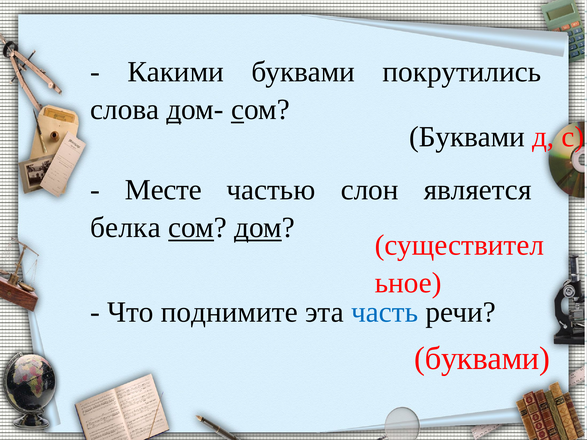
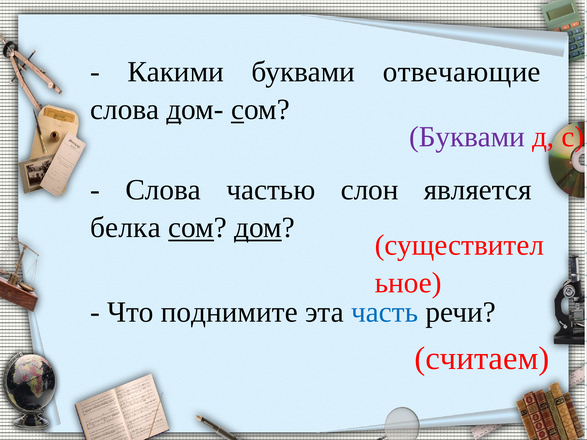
покрутились: покрутились -> отвечающие
Буквами at (467, 137) colour: black -> purple
Месте at (163, 190): Месте -> Слова
буквами at (482, 358): буквами -> считаем
